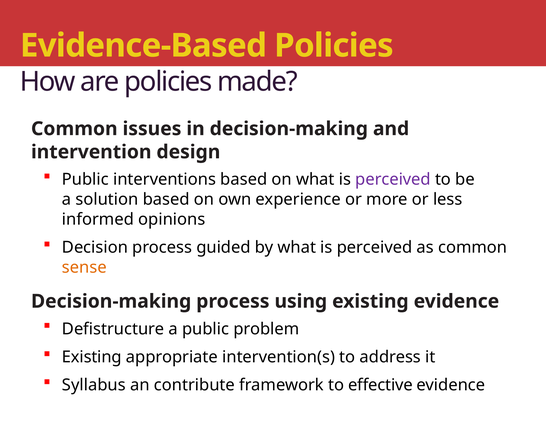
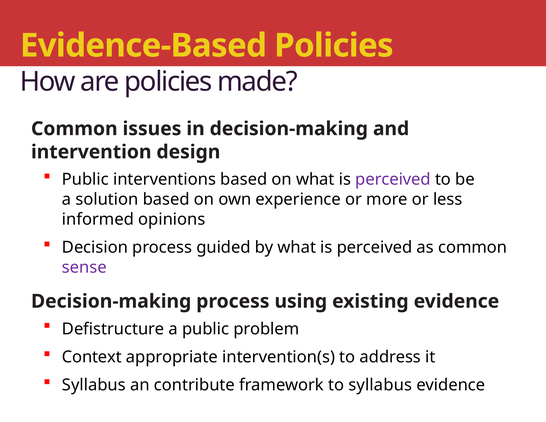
sense colour: orange -> purple
Existing at (92, 357): Existing -> Context
to effective: effective -> syllabus
